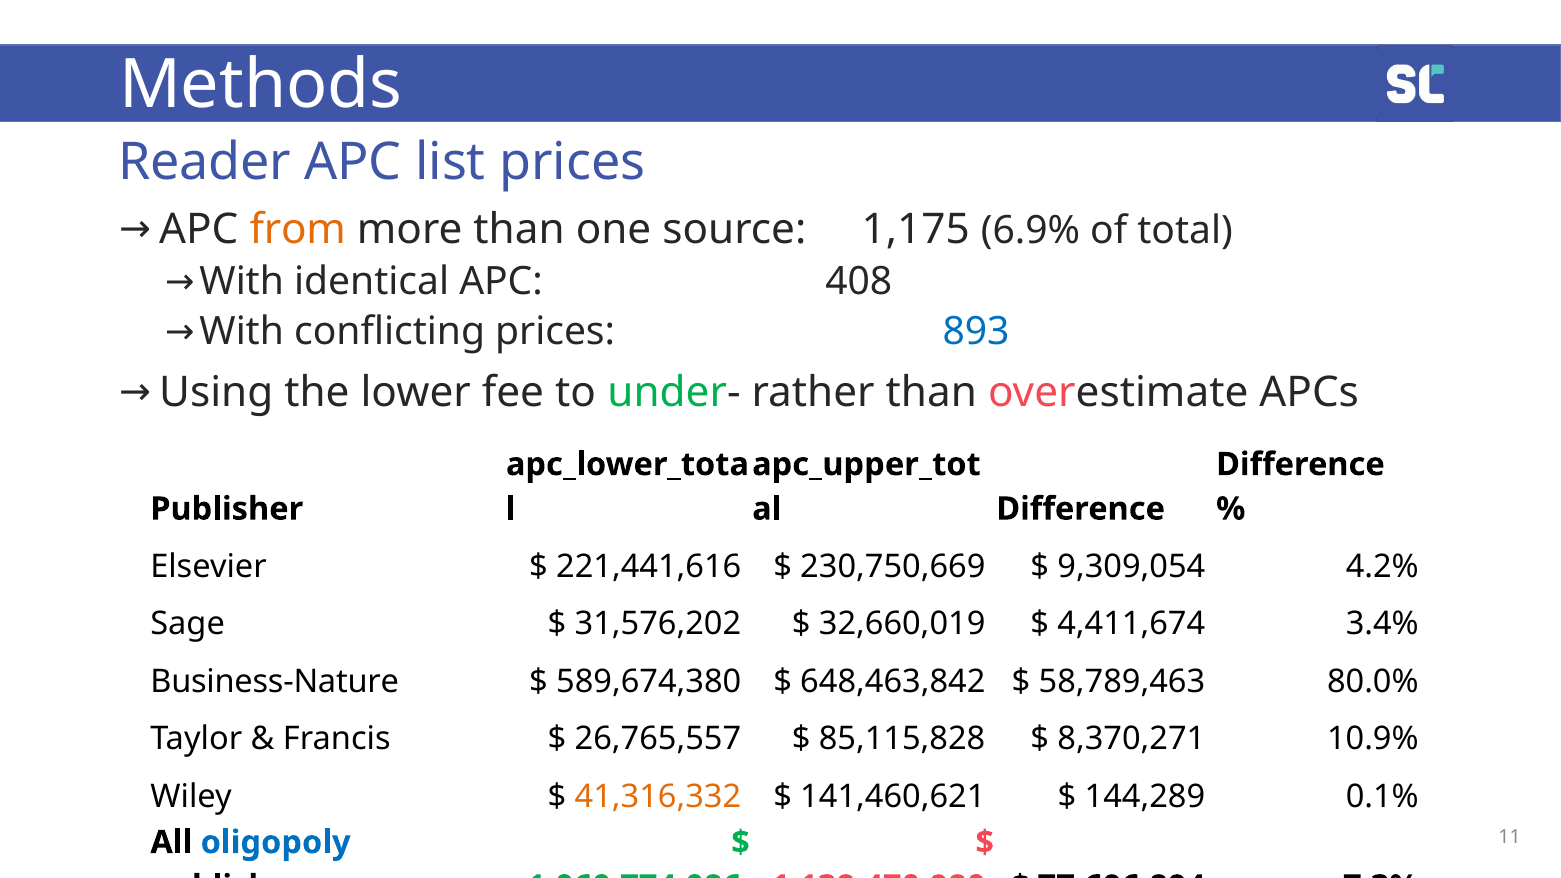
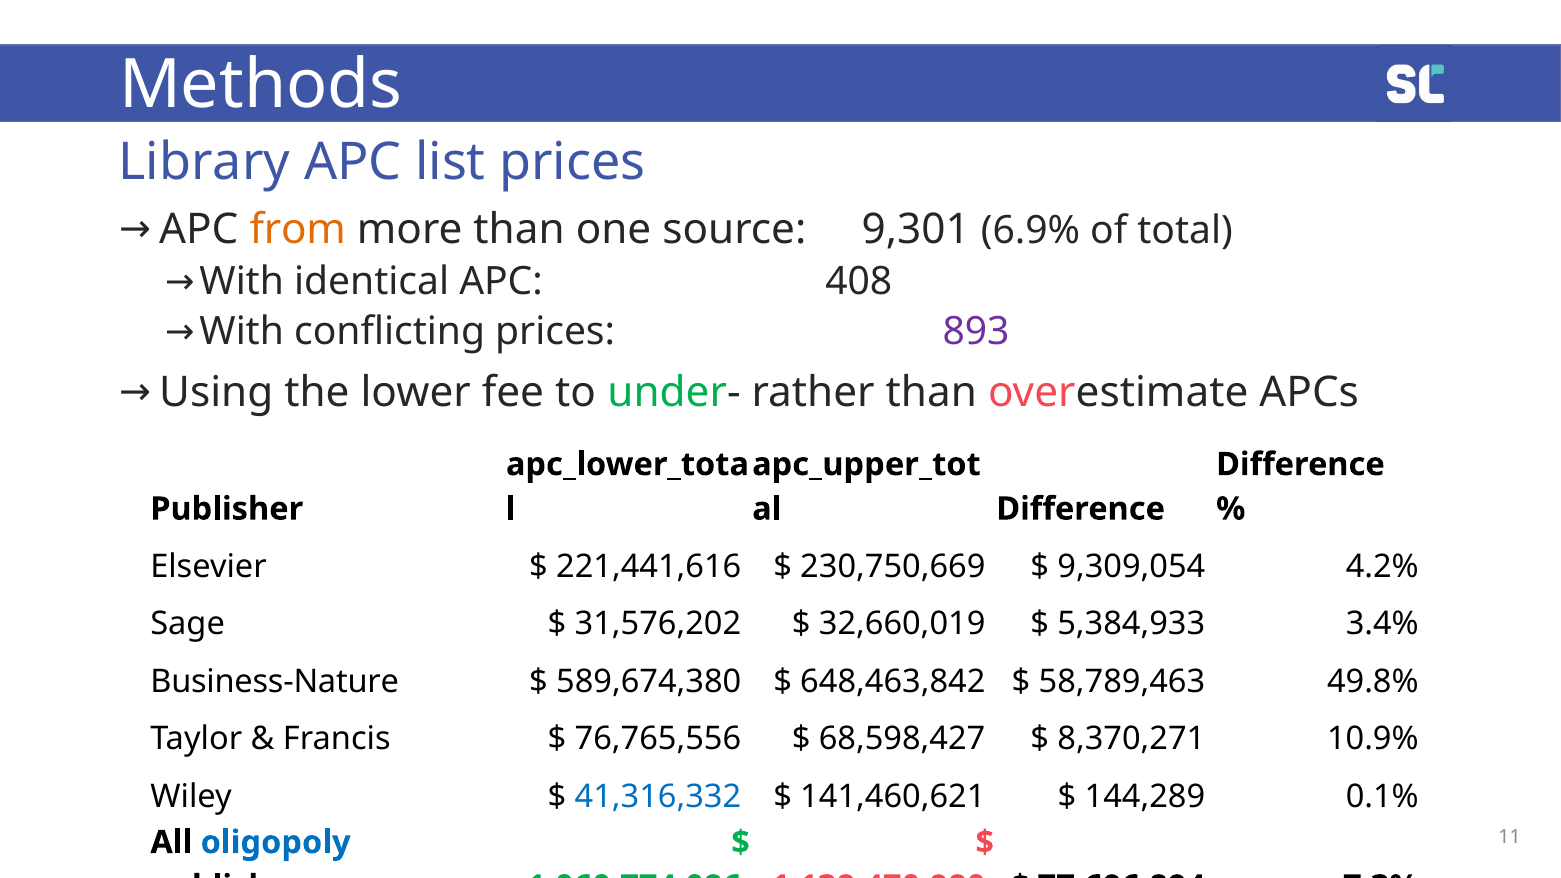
Reader: Reader -> Library
1,175: 1,175 -> 9,301
893 colour: blue -> purple
4,411,674: 4,411,674 -> 5,384,933
80.0%: 80.0% -> 49.8%
26,765,557: 26,765,557 -> 76,765,556
85,115,828: 85,115,828 -> 68,598,427
41,316,332 colour: orange -> blue
